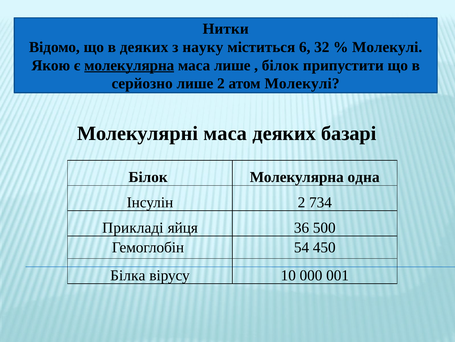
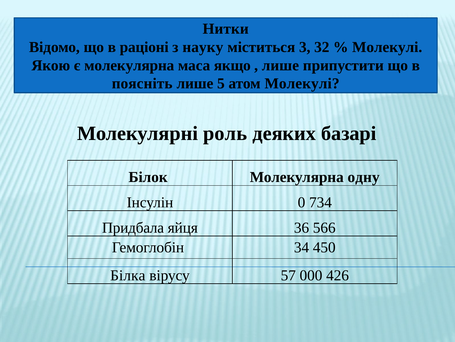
в деяких: деяких -> раціоні
6: 6 -> 3
молекулярна at (129, 65) underline: present -> none
маса лише: лише -> якщо
білок at (280, 65): білок -> лише
серйозно: серйозно -> поясніть
лише 2: 2 -> 5
Молекулярні маса: маса -> роль
одна: одна -> одну
Інсулін 2: 2 -> 0
Прикладі: Прикладі -> Придбала
500: 500 -> 566
54: 54 -> 34
10: 10 -> 57
001: 001 -> 426
